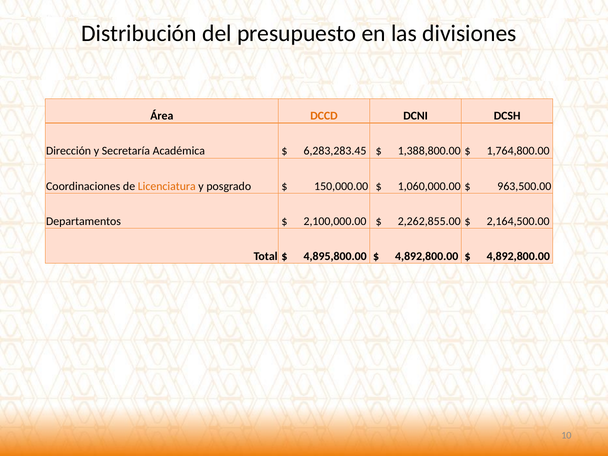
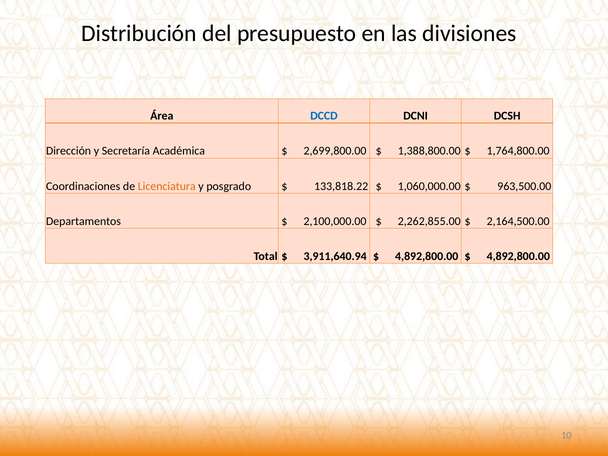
DCCD colour: orange -> blue
6,283,283.45: 6,283,283.45 -> 2,699,800.00
150,000.00: 150,000.00 -> 133,818.22
4,895,800.00: 4,895,800.00 -> 3,911,640.94
